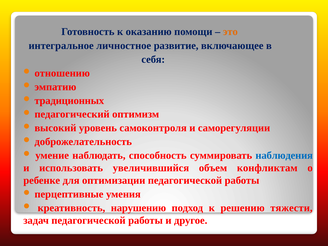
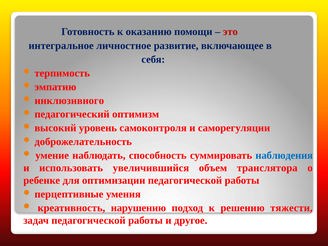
это colour: orange -> red
отношению: отношению -> терпимость
традиционных: традиционных -> инклюзивного
конфликтам: конфликтам -> транслятора
